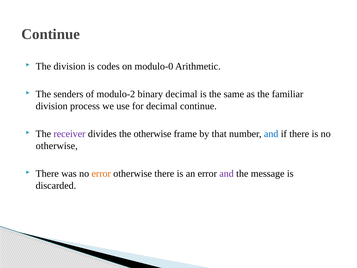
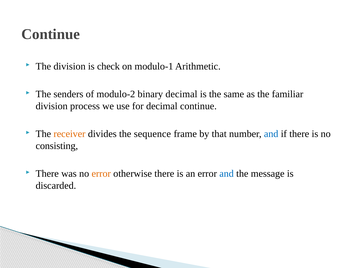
codes: codes -> check
modulo-0: modulo-0 -> modulo-1
receiver colour: purple -> orange
the otherwise: otherwise -> sequence
otherwise at (57, 146): otherwise -> consisting
and at (227, 173) colour: purple -> blue
